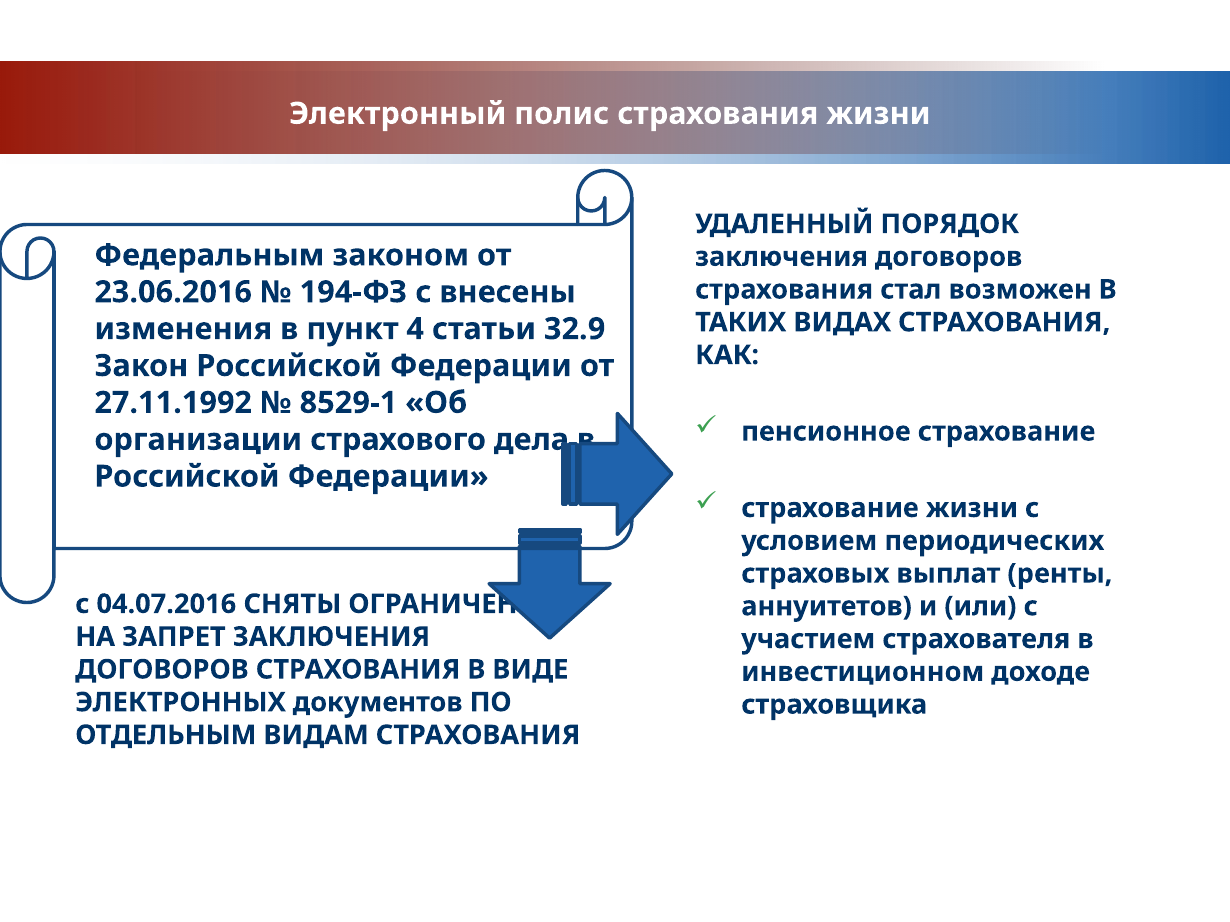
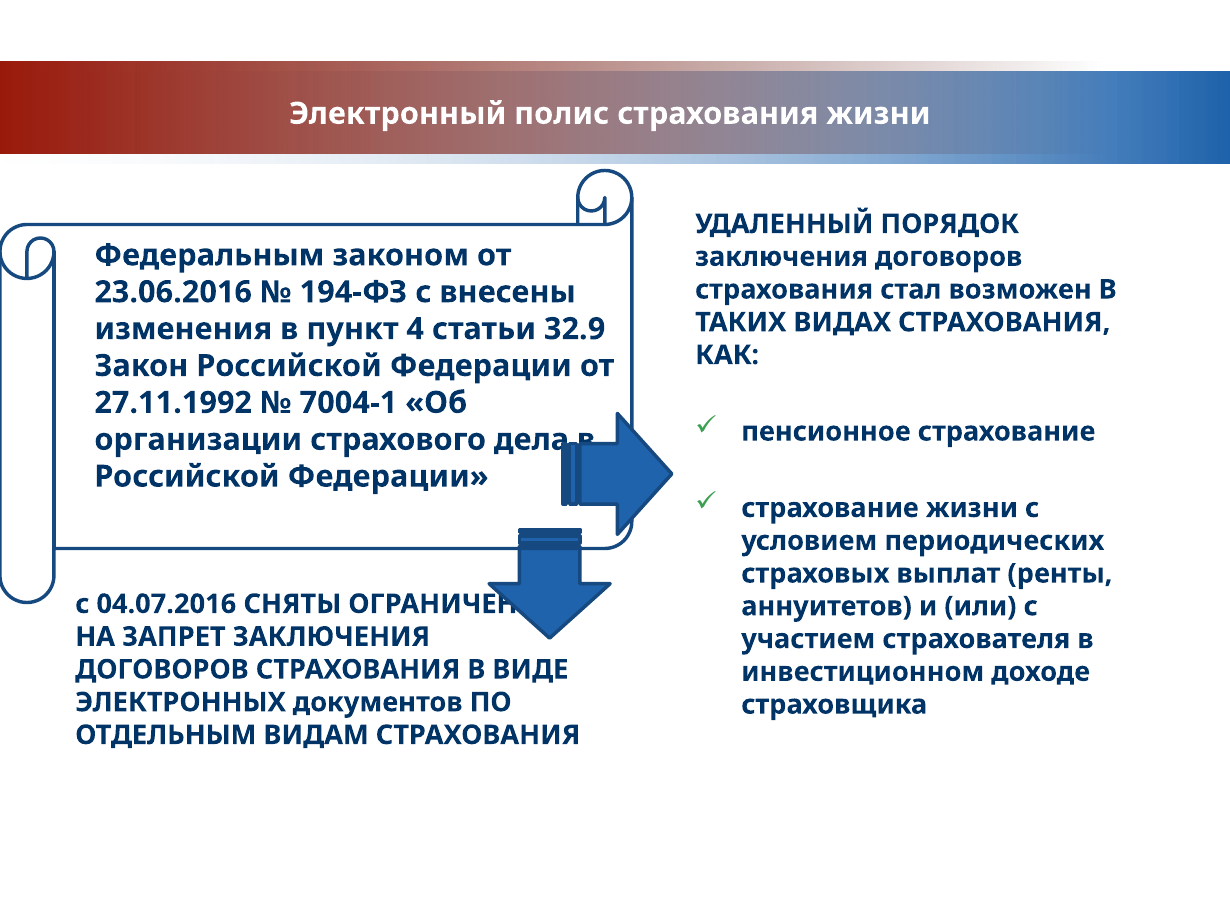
8529-1: 8529-1 -> 7004-1
